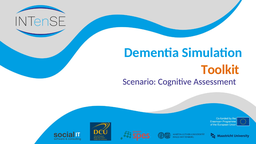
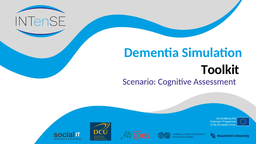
Toolkit colour: orange -> black
